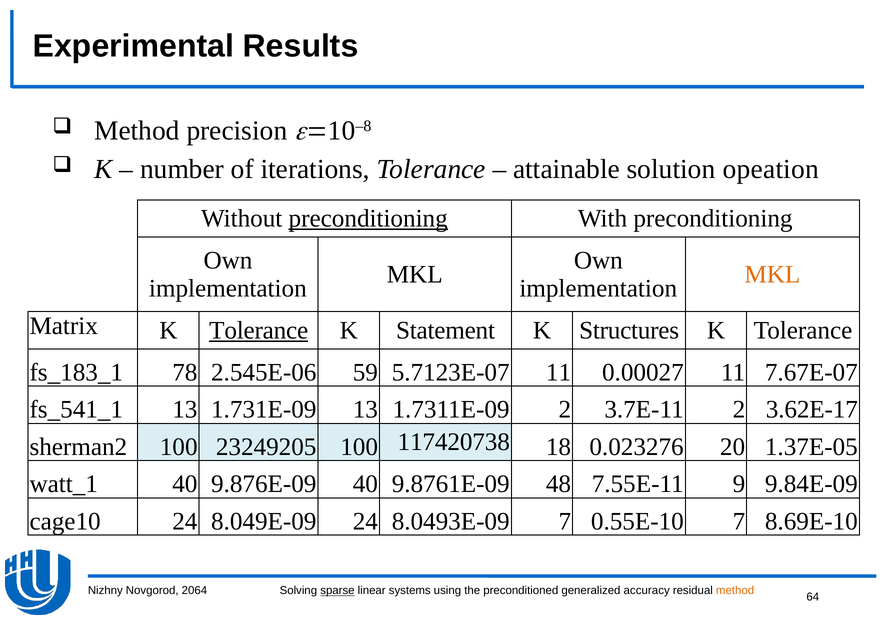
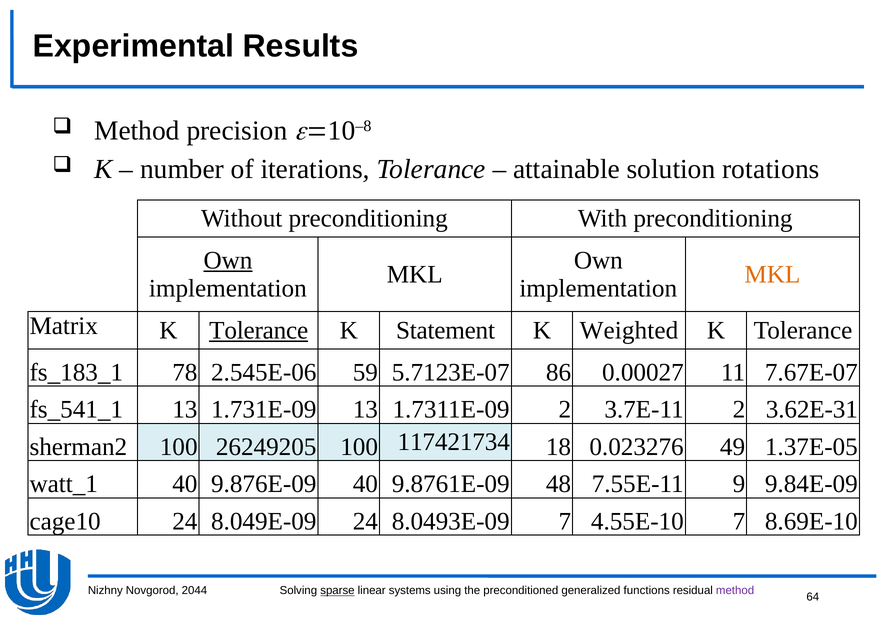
opeation: opeation -> rotations
preconditioning at (368, 219) underline: present -> none
Own at (228, 261) underline: none -> present
Structures: Structures -> Weighted
5.7123E-07 11: 11 -> 86
3.62E-17: 3.62E-17 -> 3.62E-31
23249205: 23249205 -> 26249205
117420738: 117420738 -> 117421734
20: 20 -> 49
0.55E-10: 0.55E-10 -> 4.55E-10
2064: 2064 -> 2044
accuracy: accuracy -> functions
method at (735, 591) colour: orange -> purple
